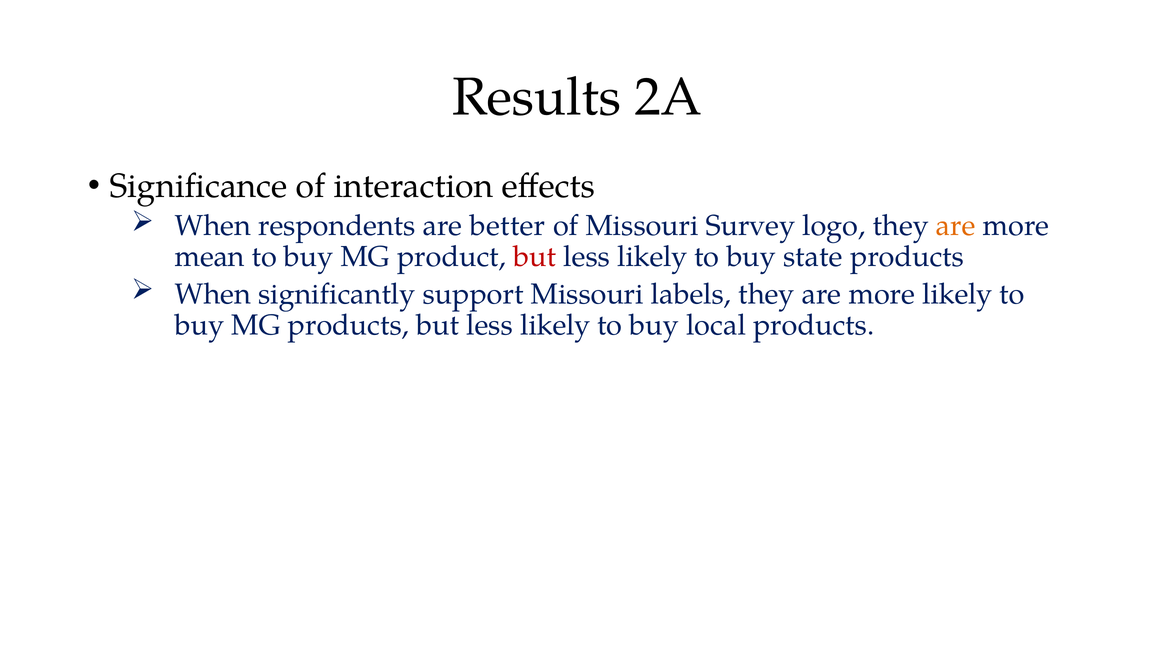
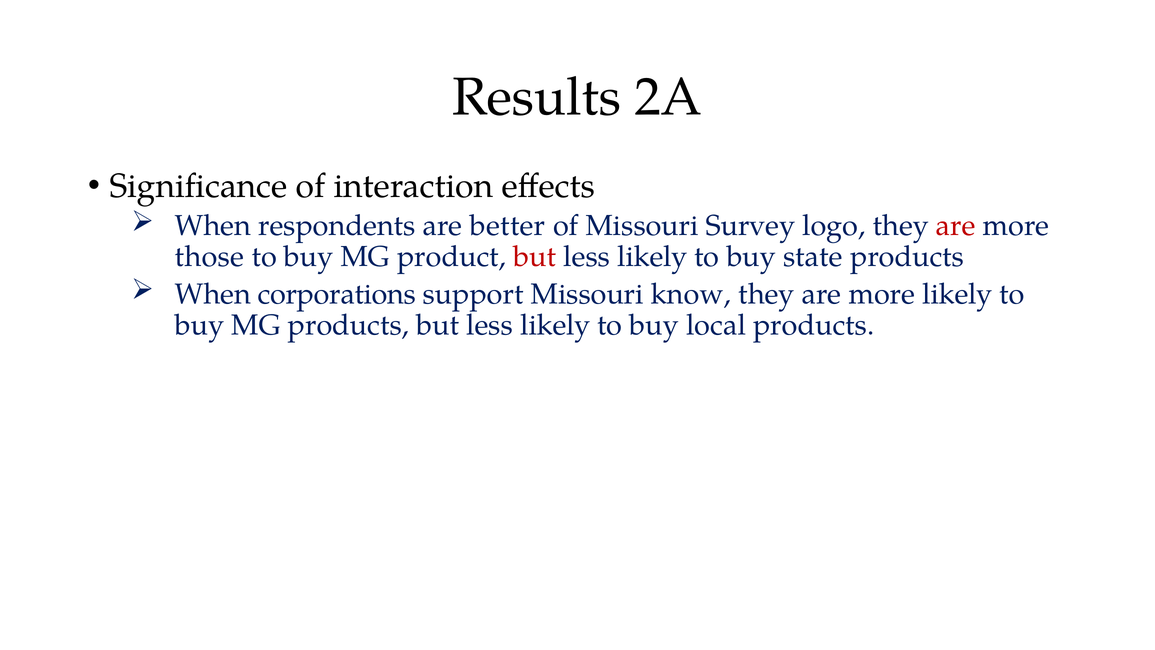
are at (956, 226) colour: orange -> red
mean: mean -> those
significantly: significantly -> corporations
labels: labels -> know
